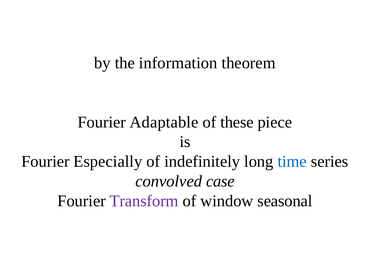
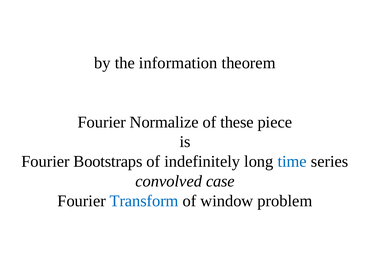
Adaptable: Adaptable -> Normalize
Especially: Especially -> Bootstraps
Transform colour: purple -> blue
seasonal: seasonal -> problem
